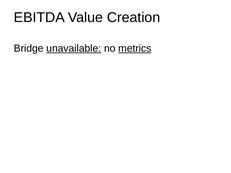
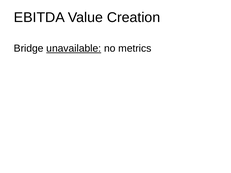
metrics underline: present -> none
